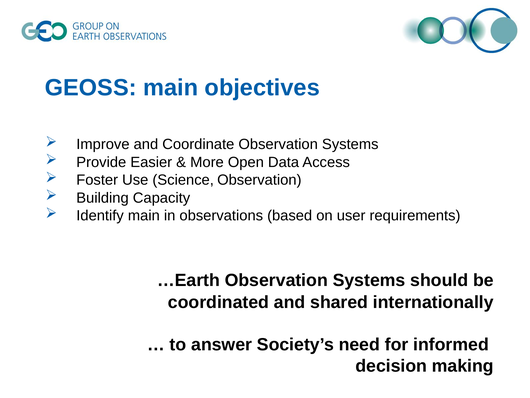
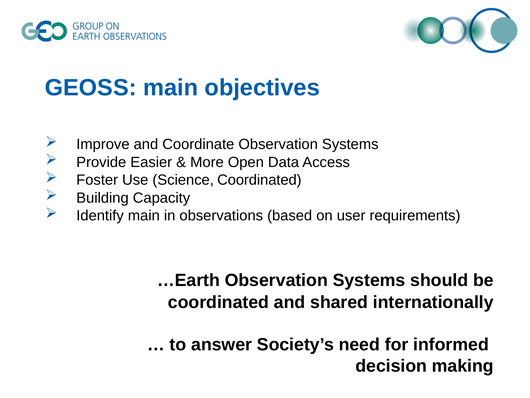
Science Observation: Observation -> Coordinated
